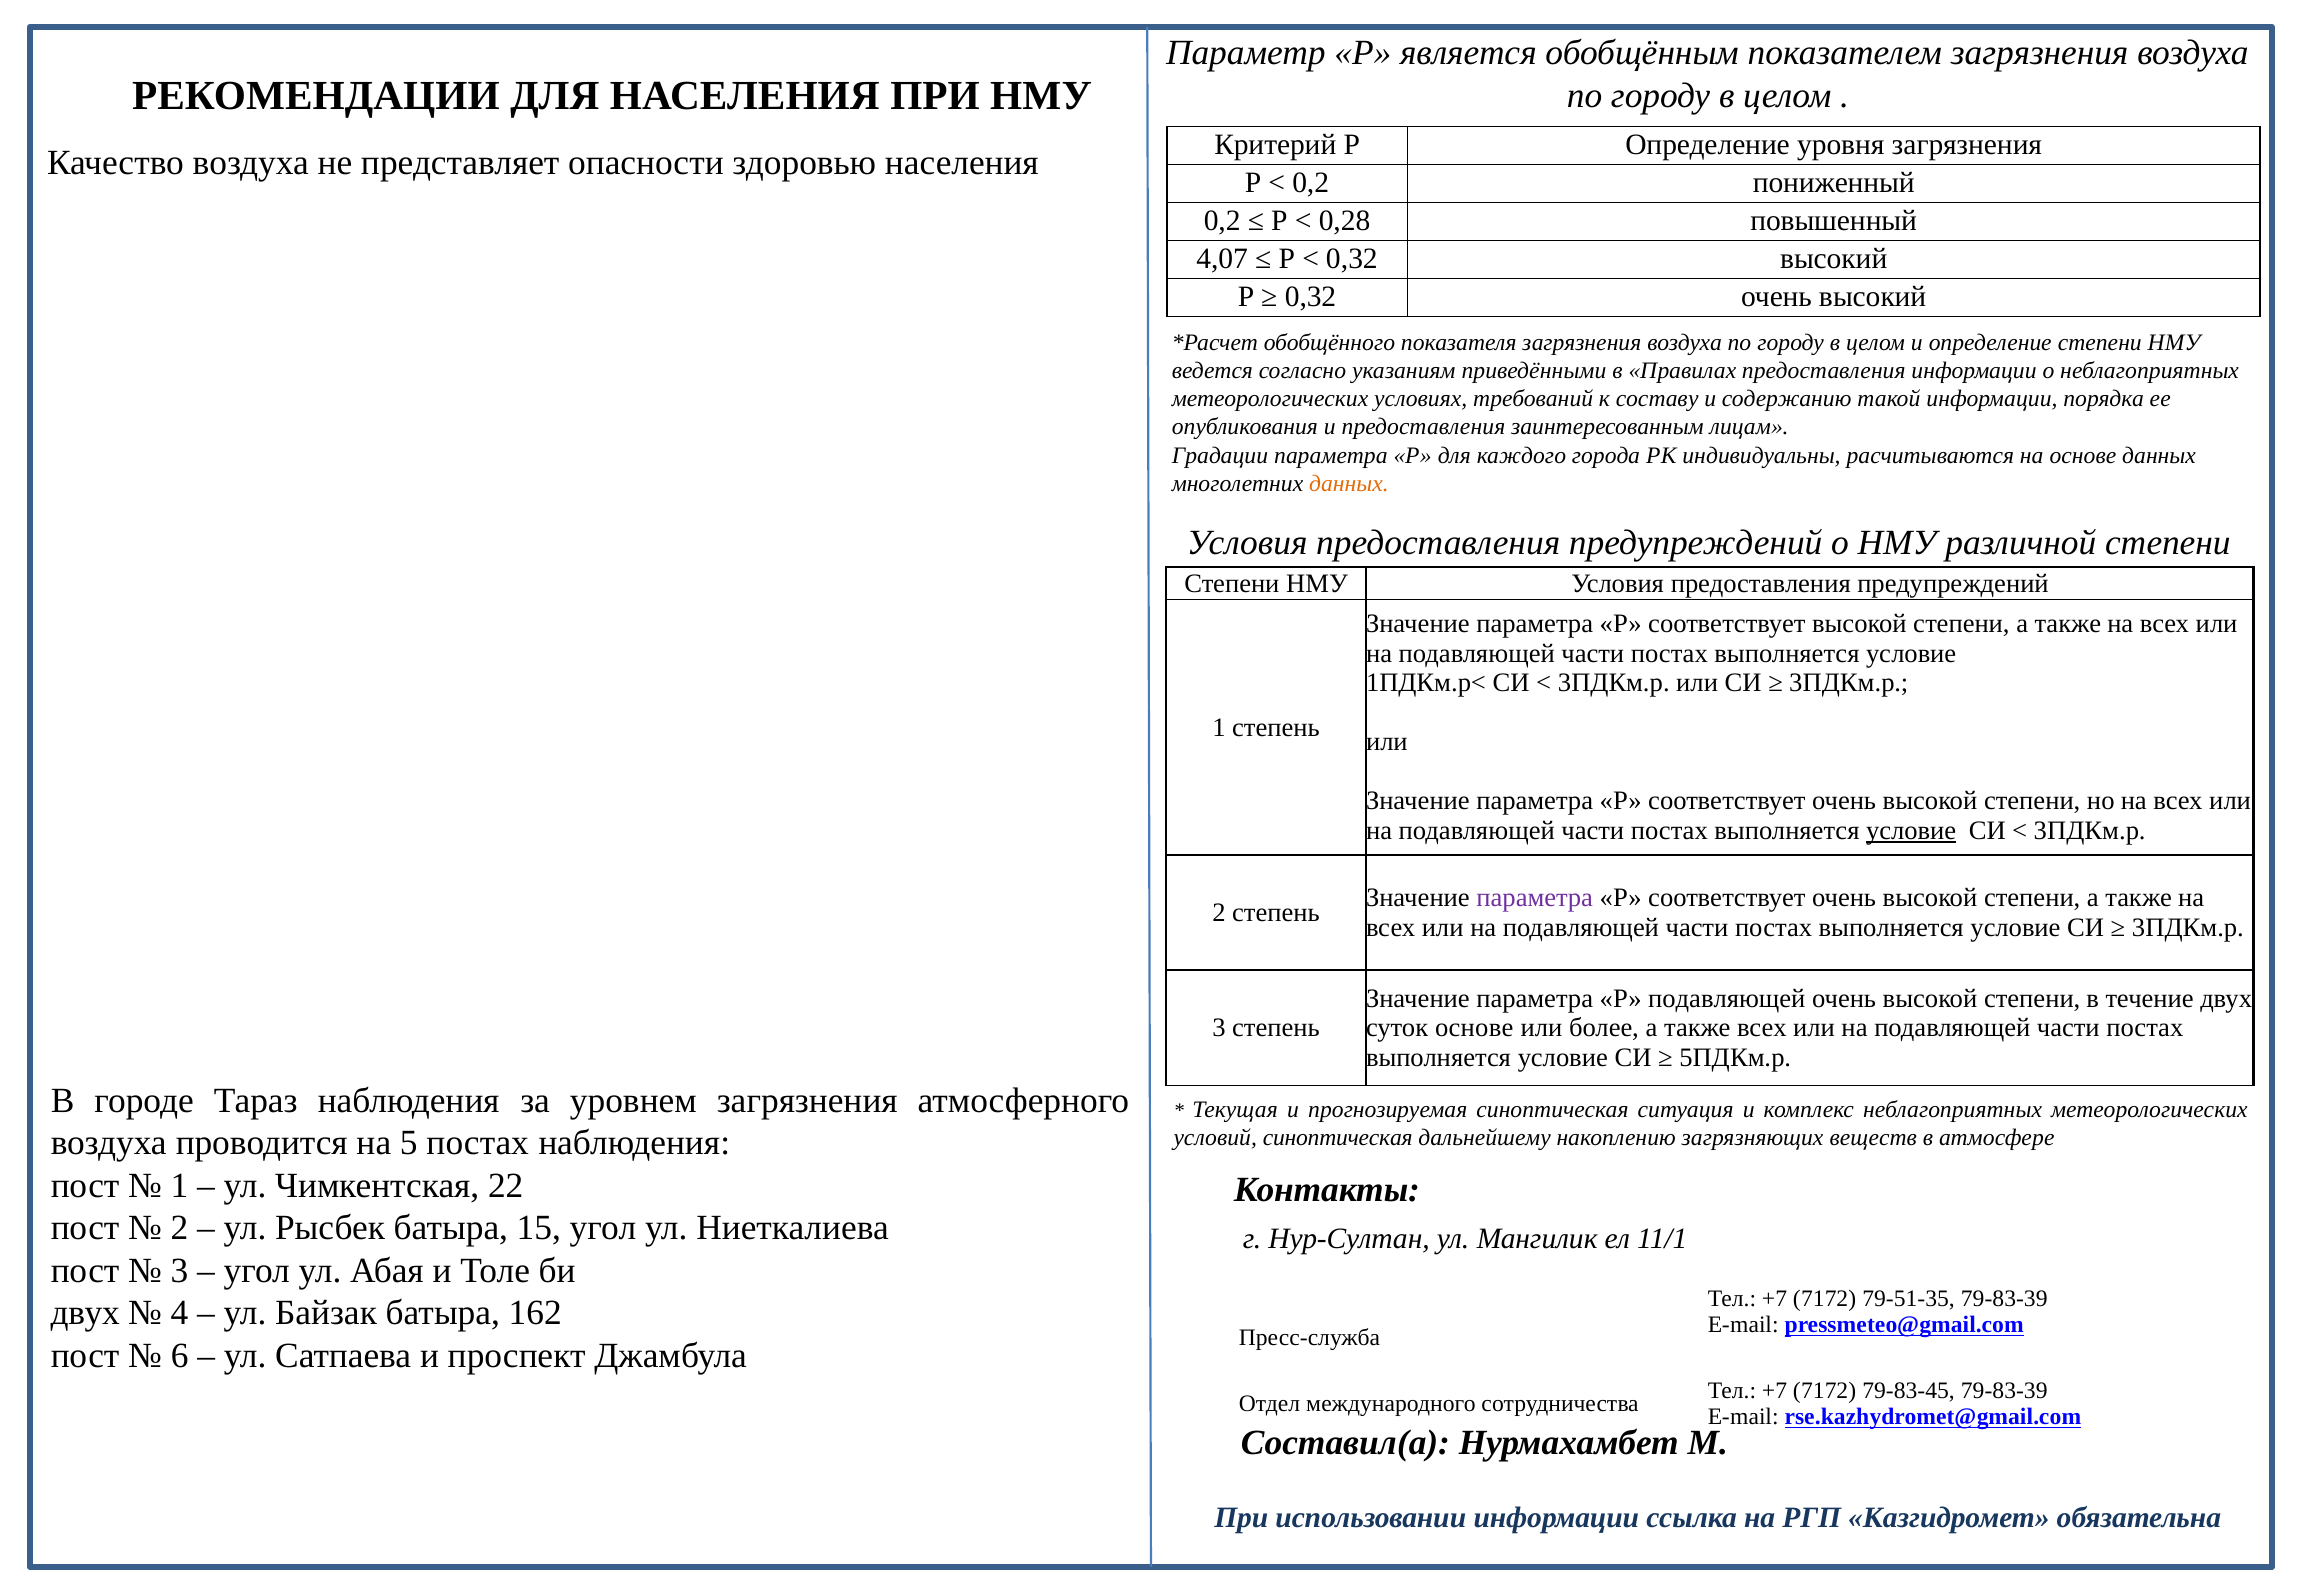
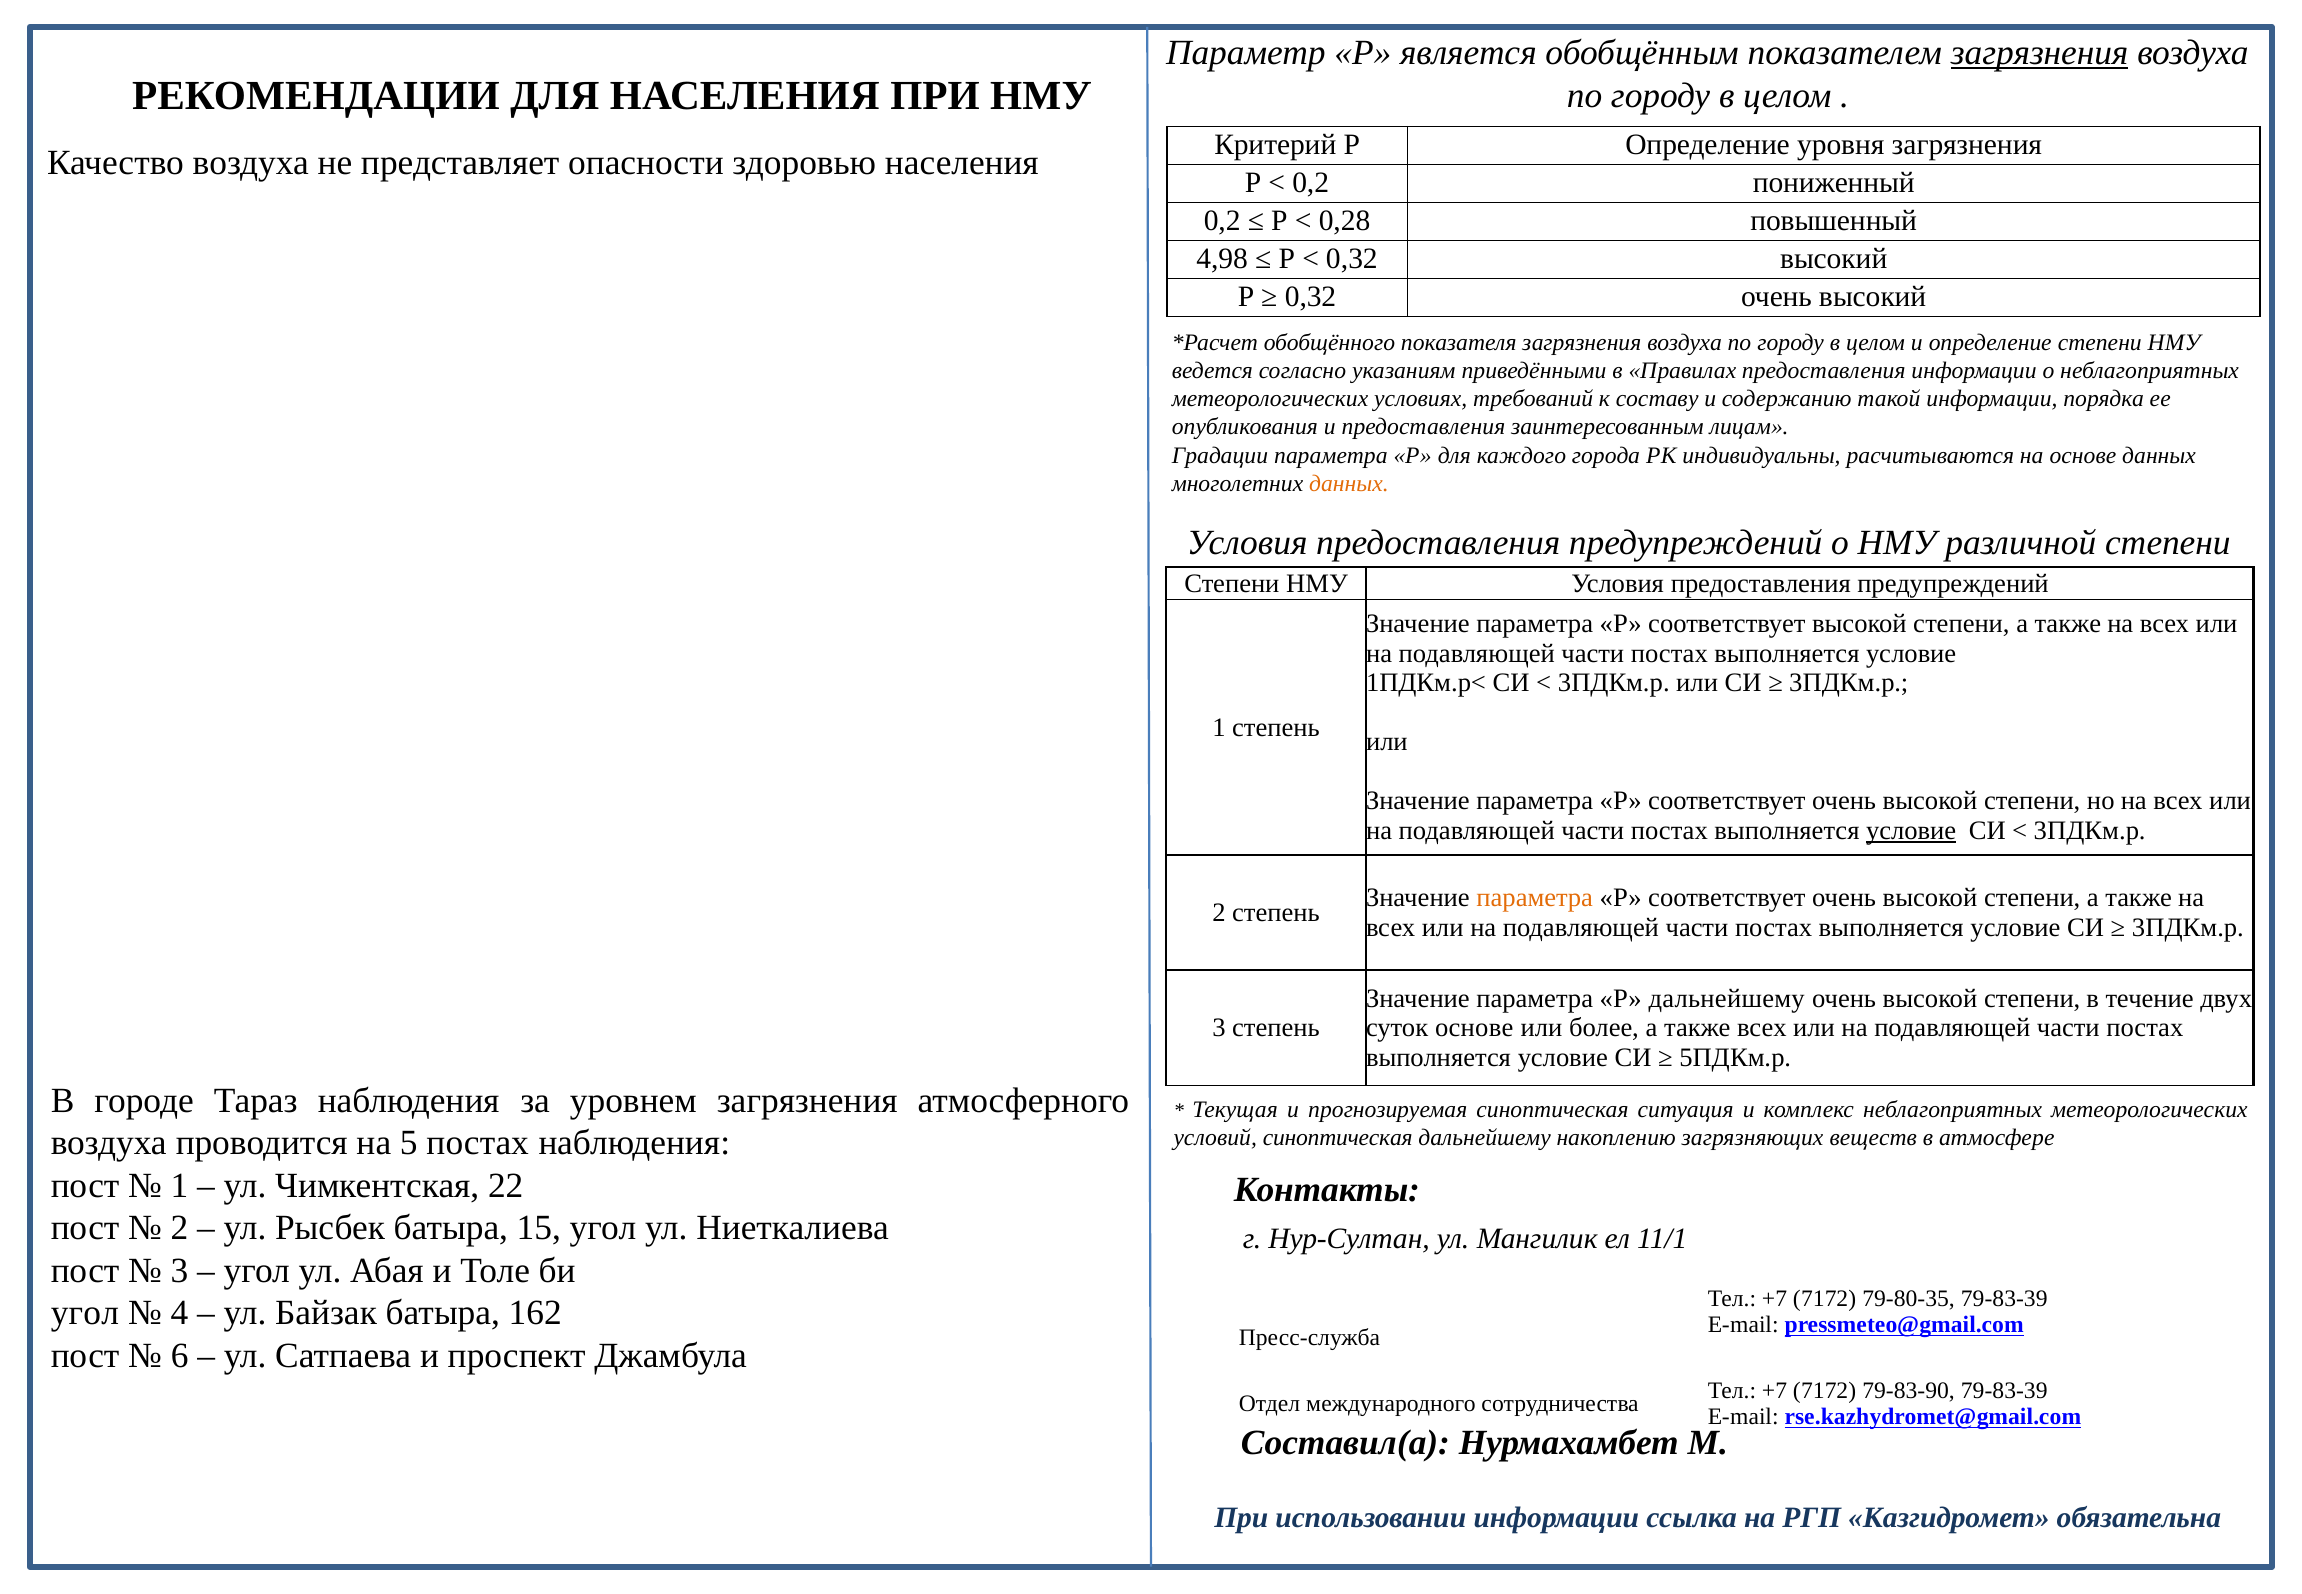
загрязнения at (2040, 53) underline: none -> present
4,07: 4,07 -> 4,98
параметра at (1535, 898) colour: purple -> orange
Р подавляющей: подавляющей -> дальнейшему
79-51-35: 79-51-35 -> 79-80-35
двух at (85, 1313): двух -> угол
79-83-45: 79-83-45 -> 79-83-90
